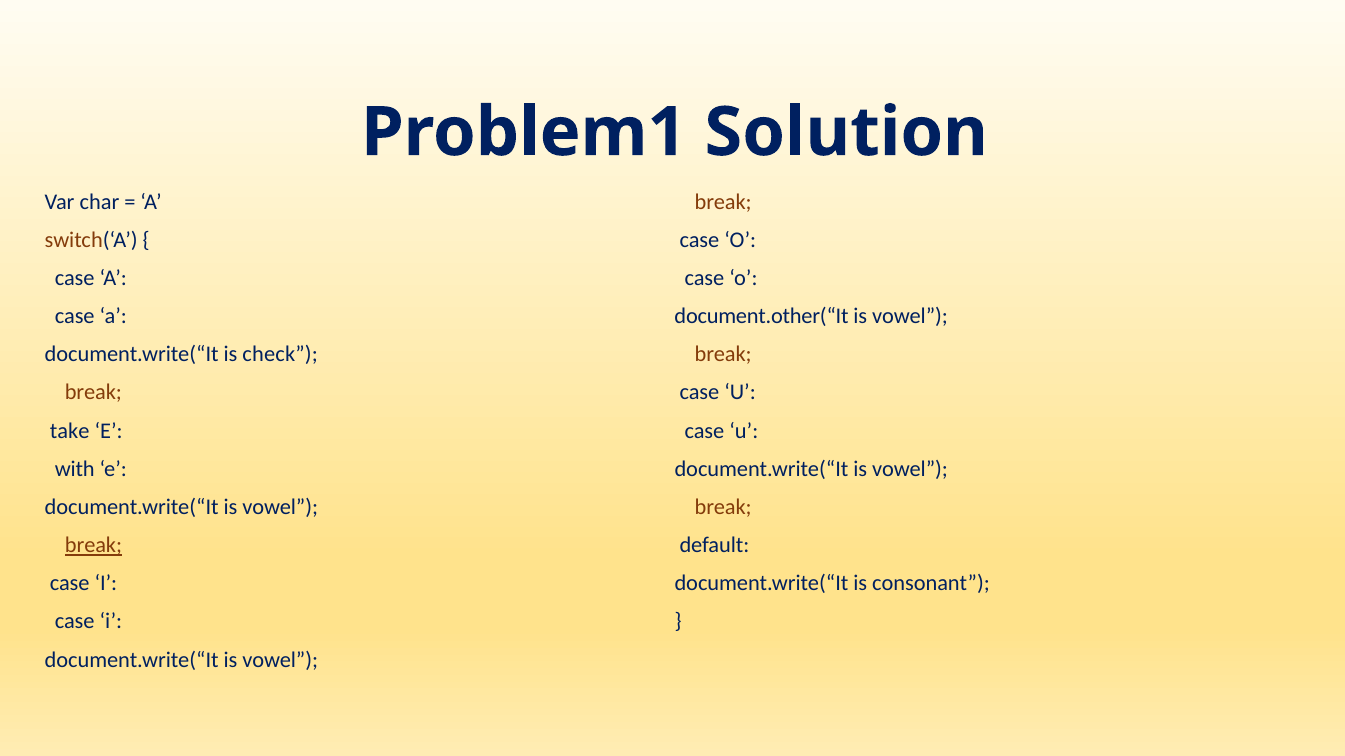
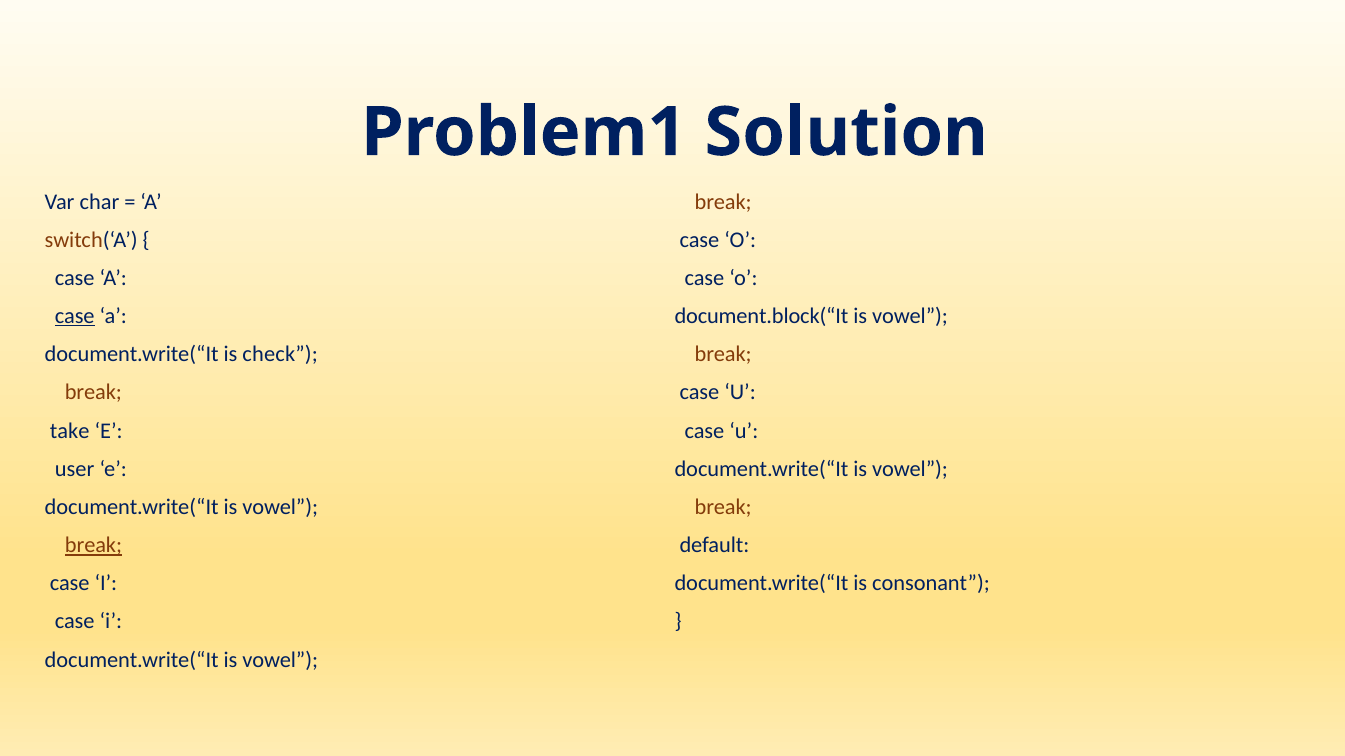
case at (75, 316) underline: none -> present
document.other(“It: document.other(“It -> document.block(“It
with: with -> user
